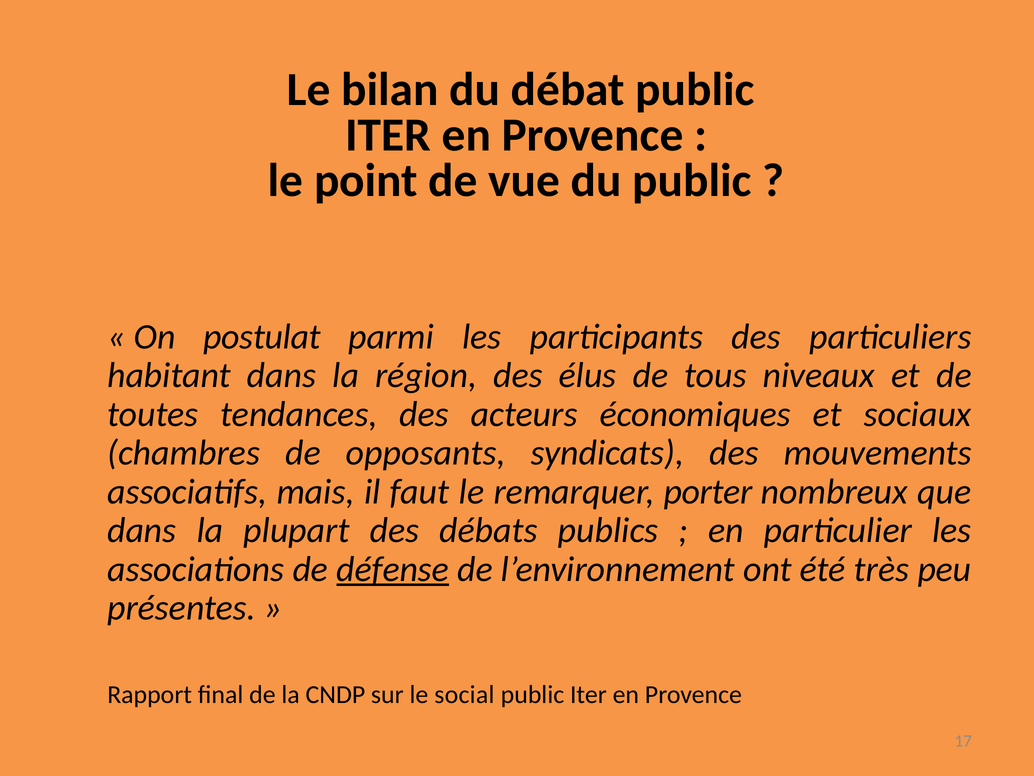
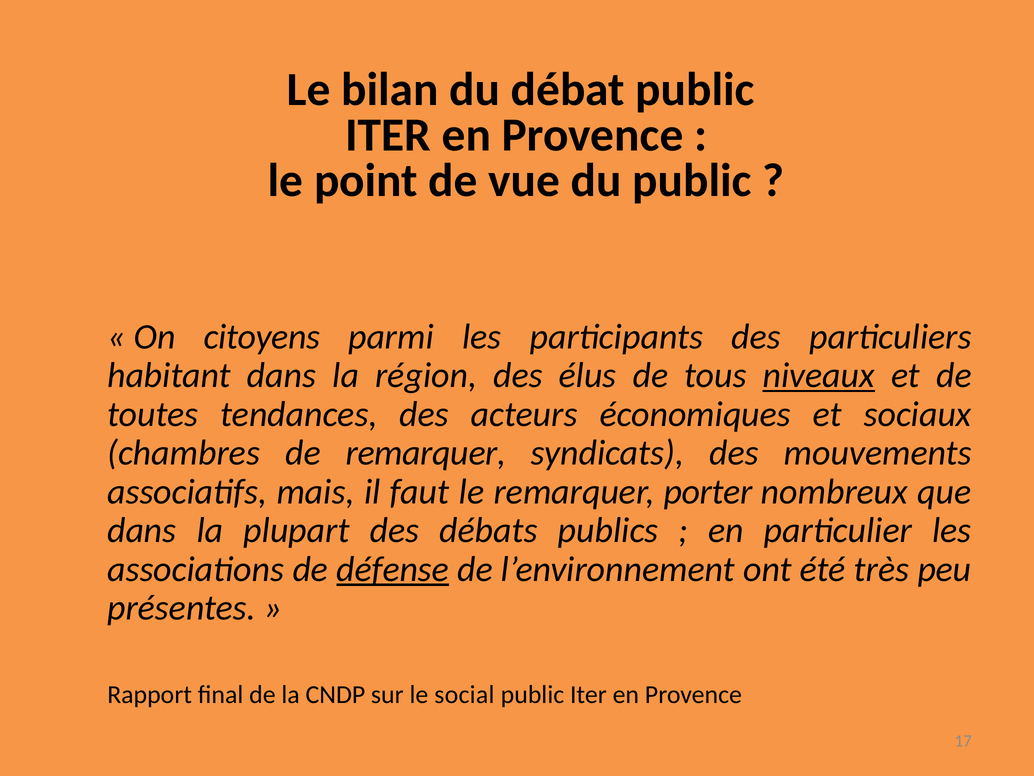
postulat: postulat -> citoyens
niveaux underline: none -> present
de opposants: opposants -> remarquer
